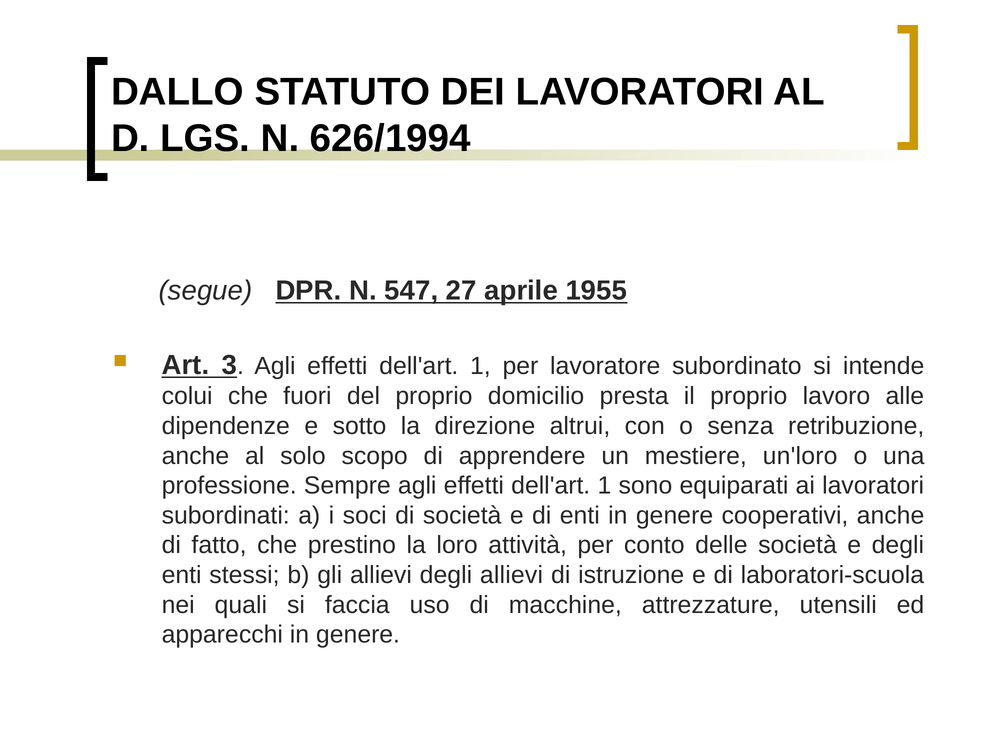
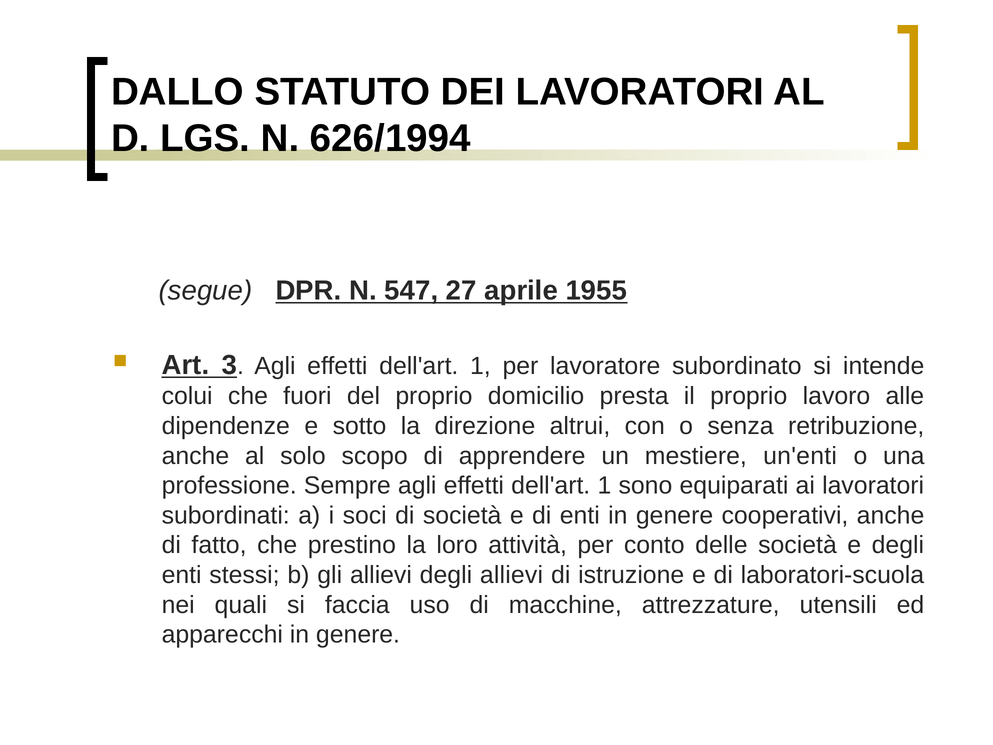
un'loro: un'loro -> un'enti
